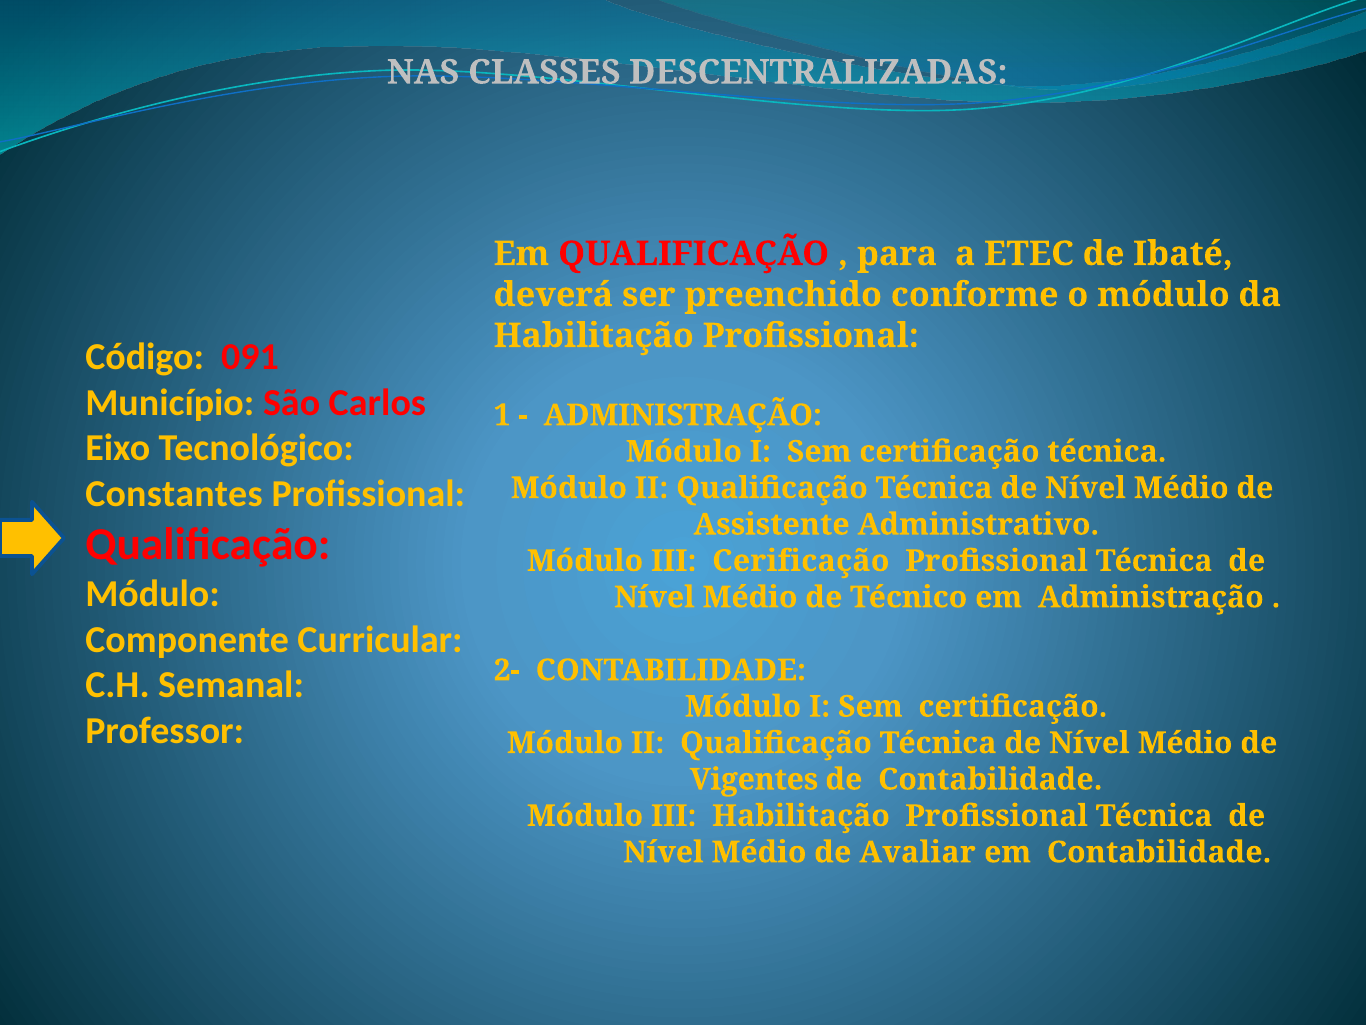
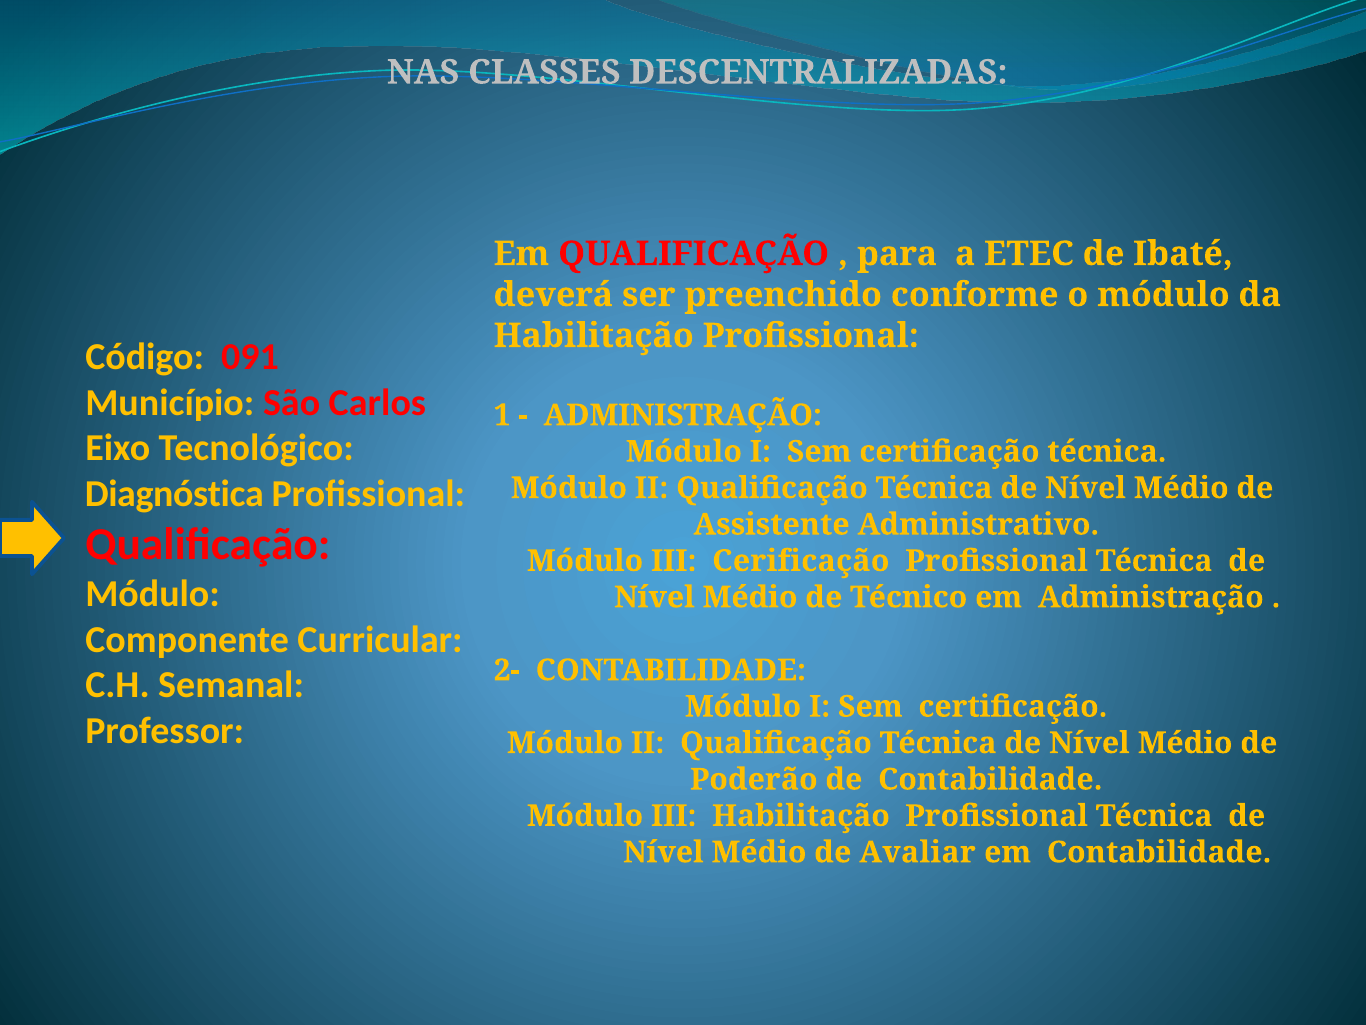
Constantes: Constantes -> Diagnóstica
Vigentes: Vigentes -> Poderão
